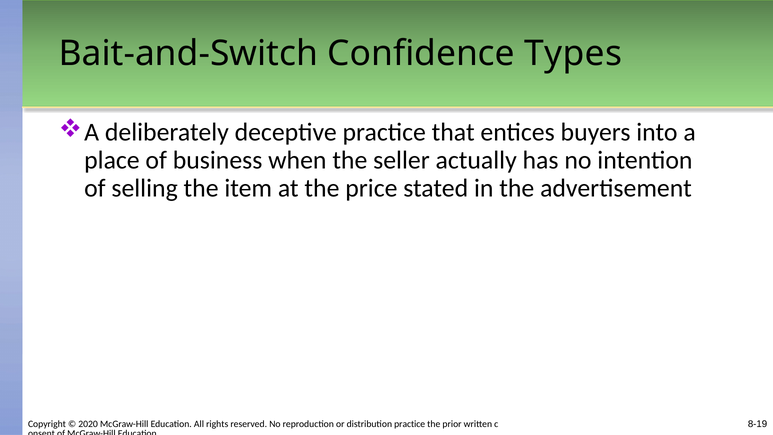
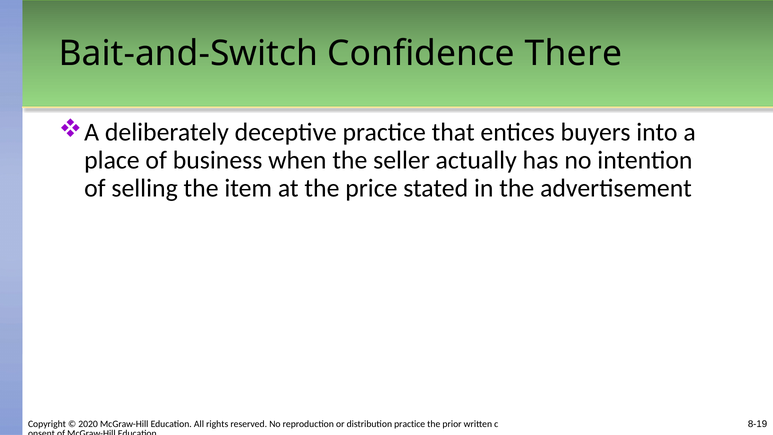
Types: Types -> There
